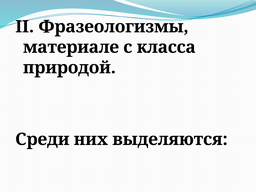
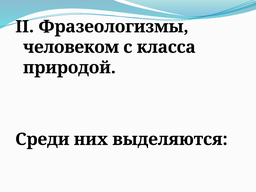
материале: материале -> человеком
